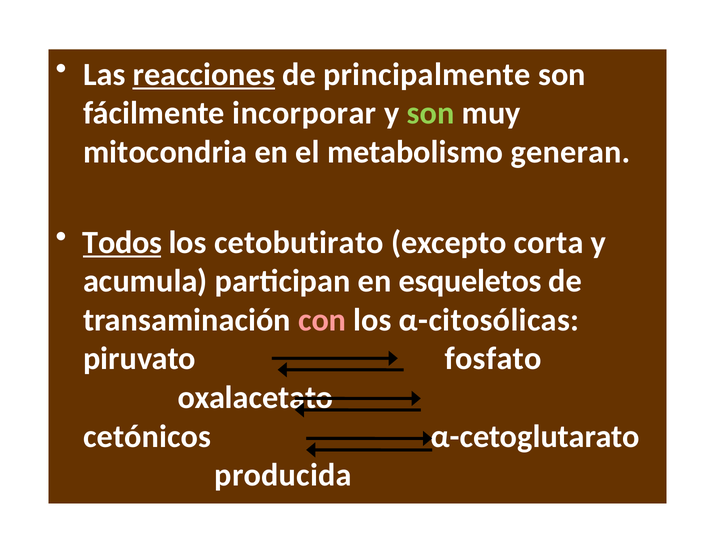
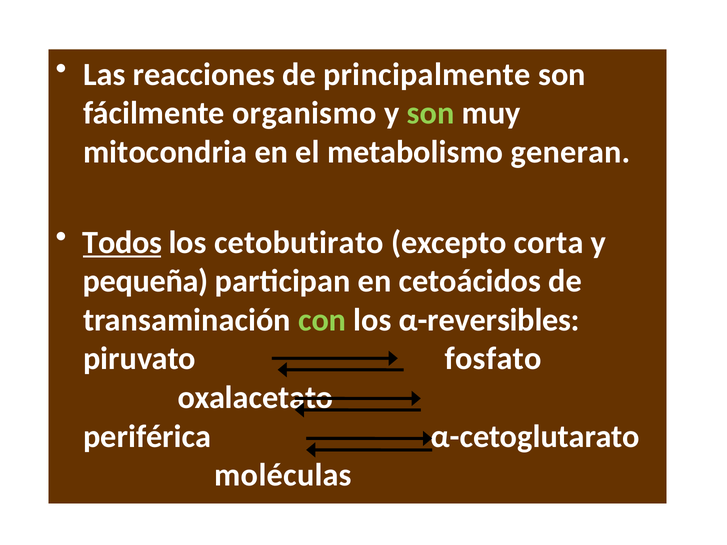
reacciones underline: present -> none
incorporar: incorporar -> organismo
acumula: acumula -> pequeña
esqueletos: esqueletos -> cetoácidos
con colour: pink -> light green
α-citosólicas: α-citosólicas -> α-reversibles
cetónicos: cetónicos -> periférica
producida: producida -> moléculas
